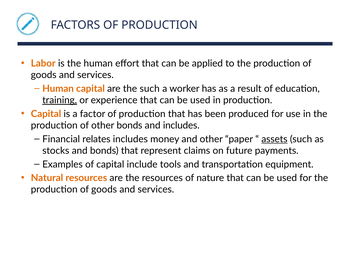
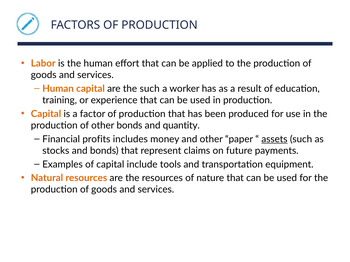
training underline: present -> none
and includes: includes -> quantity
relates: relates -> profits
